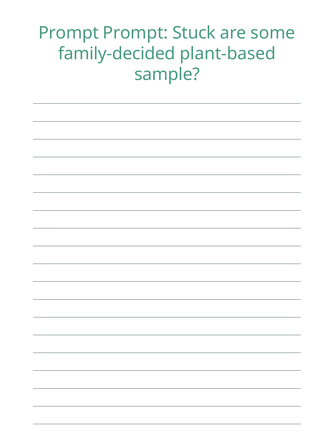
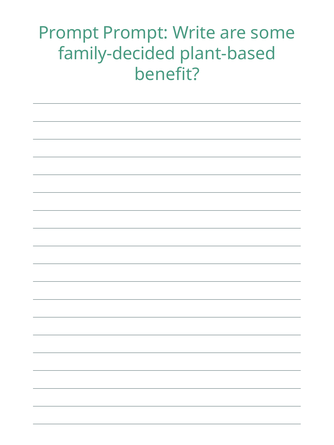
Stuck: Stuck -> Write
sample: sample -> benefit
